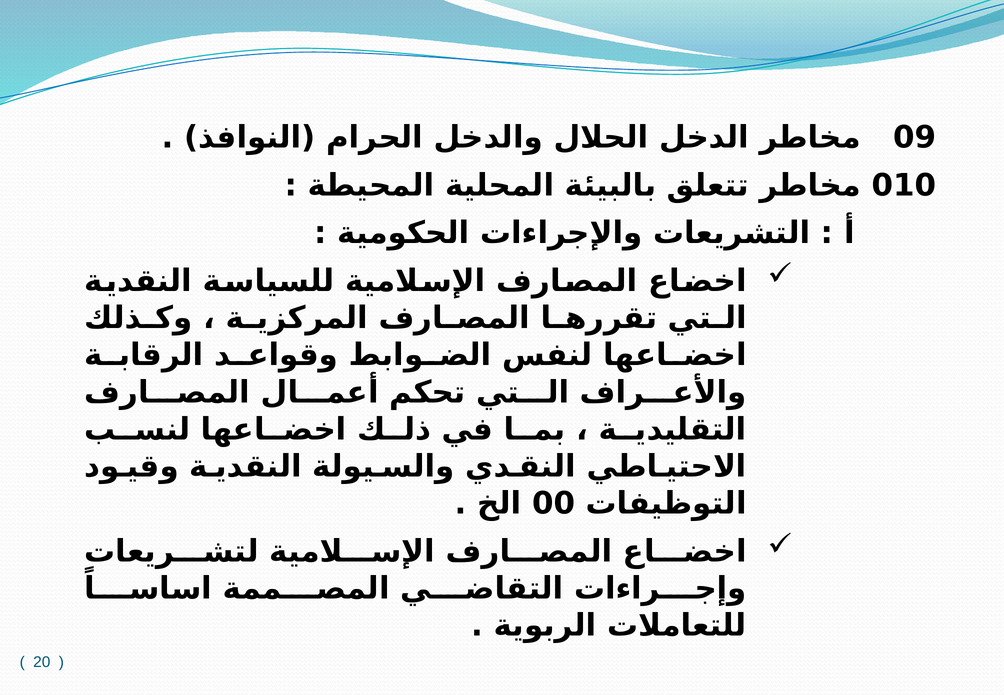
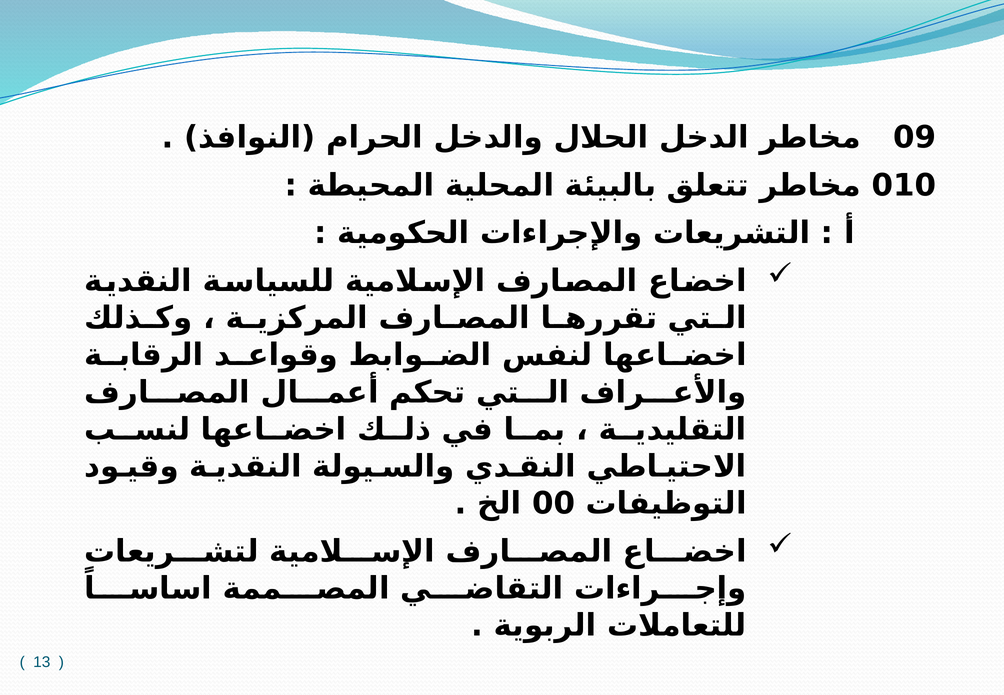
20: 20 -> 13
